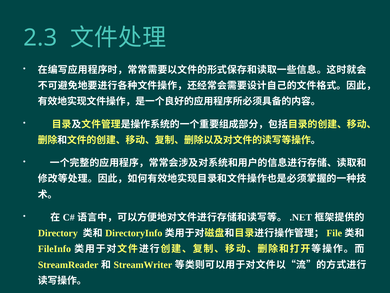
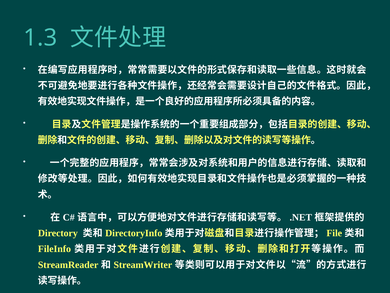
2.3: 2.3 -> 1.3
